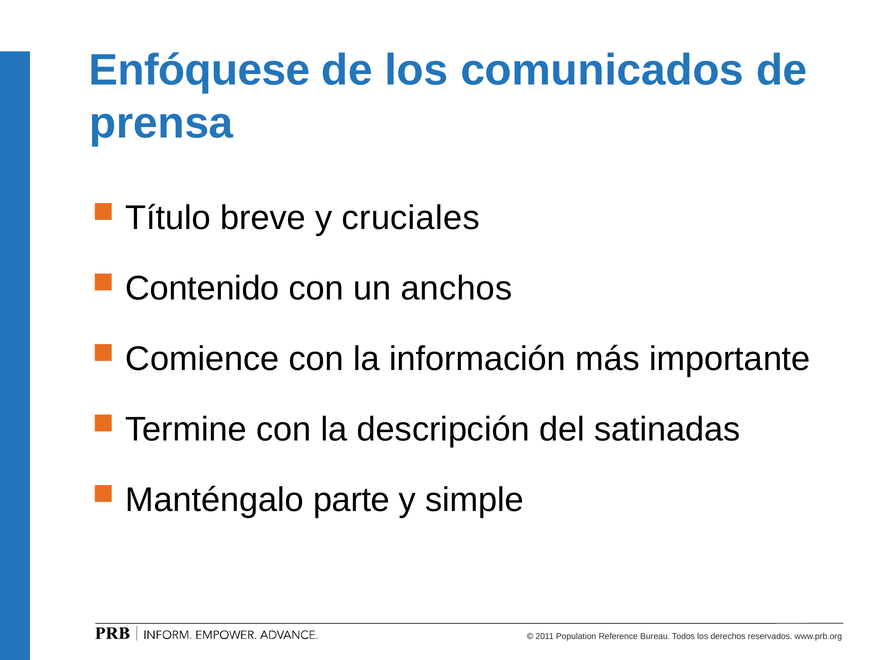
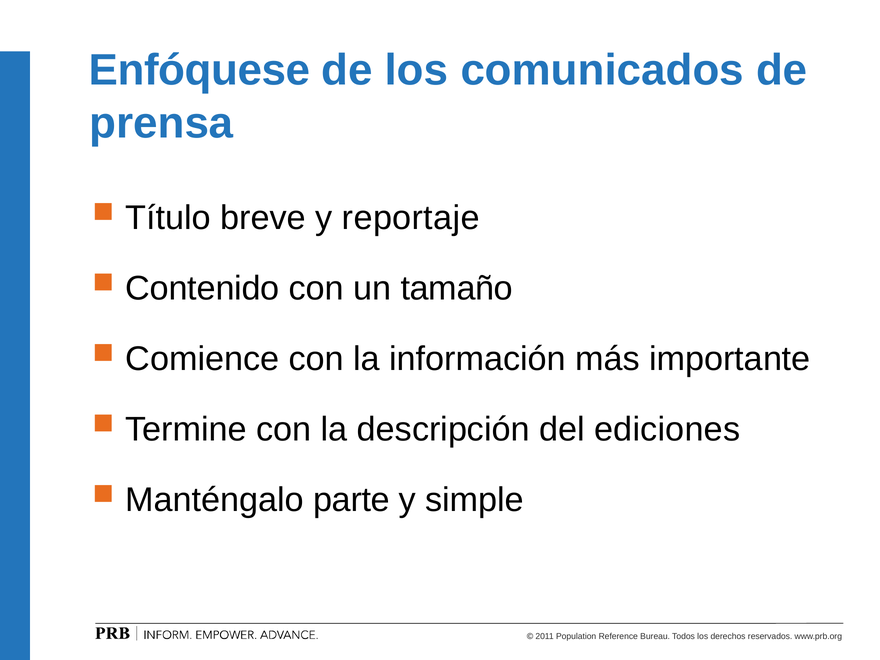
cruciales: cruciales -> reportaje
anchos: anchos -> tamaño
satinadas: satinadas -> ediciones
